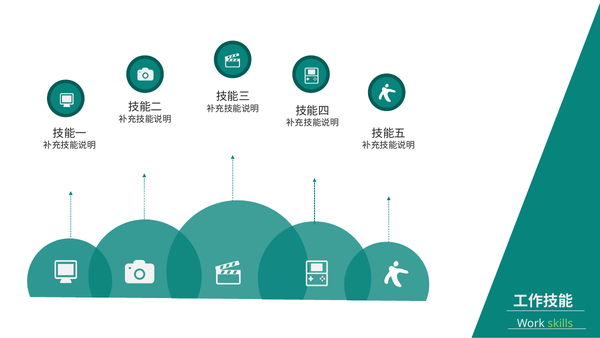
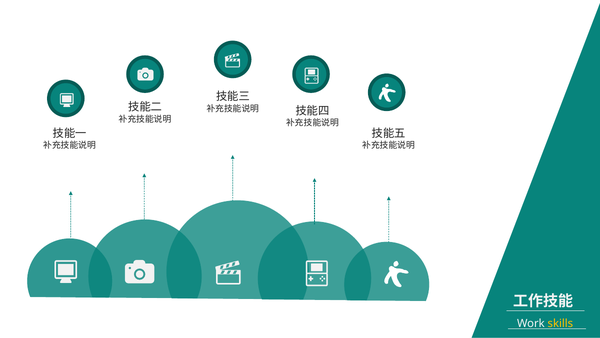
skills colour: light green -> yellow
